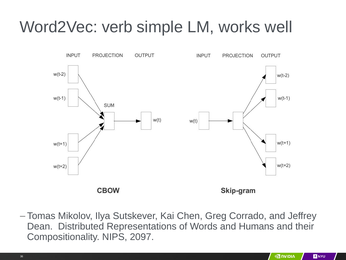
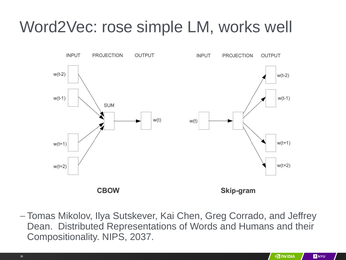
verb: verb -> rose
2097: 2097 -> 2037
